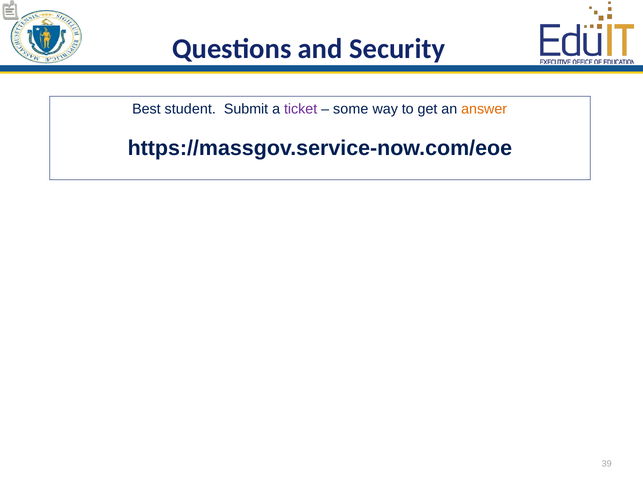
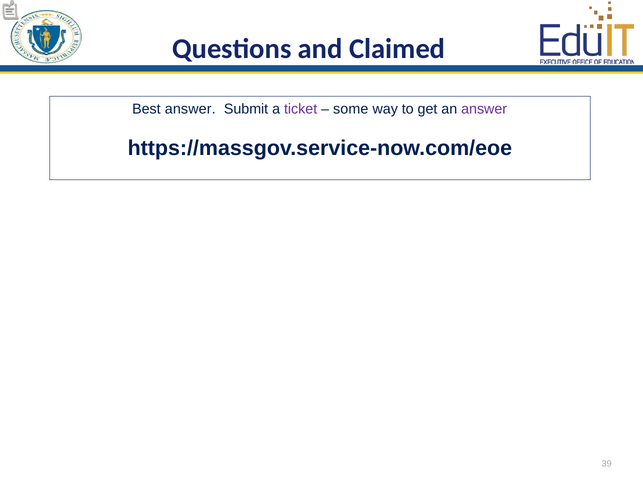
Security: Security -> Claimed
Best student: student -> answer
answer at (484, 109) colour: orange -> purple
